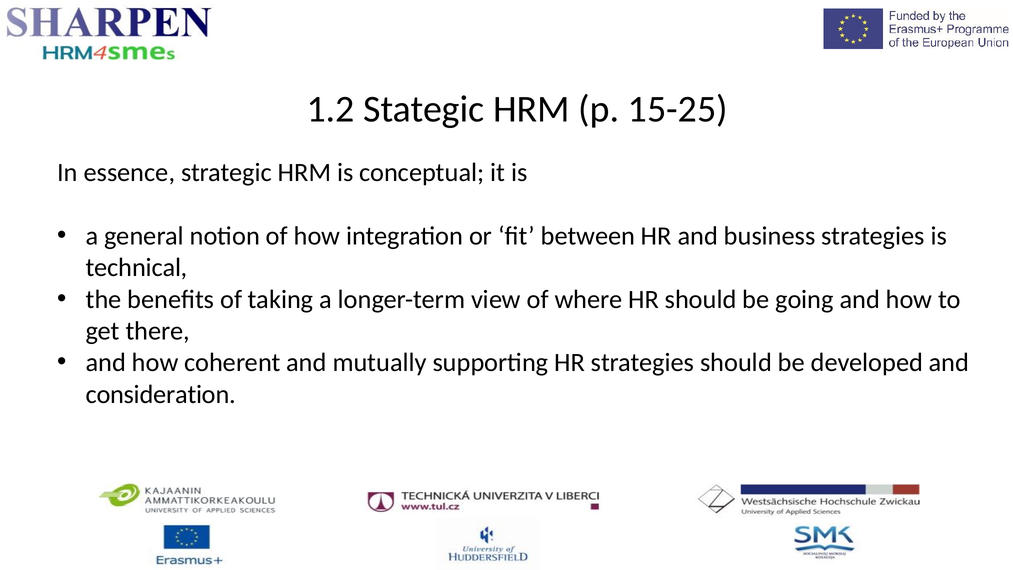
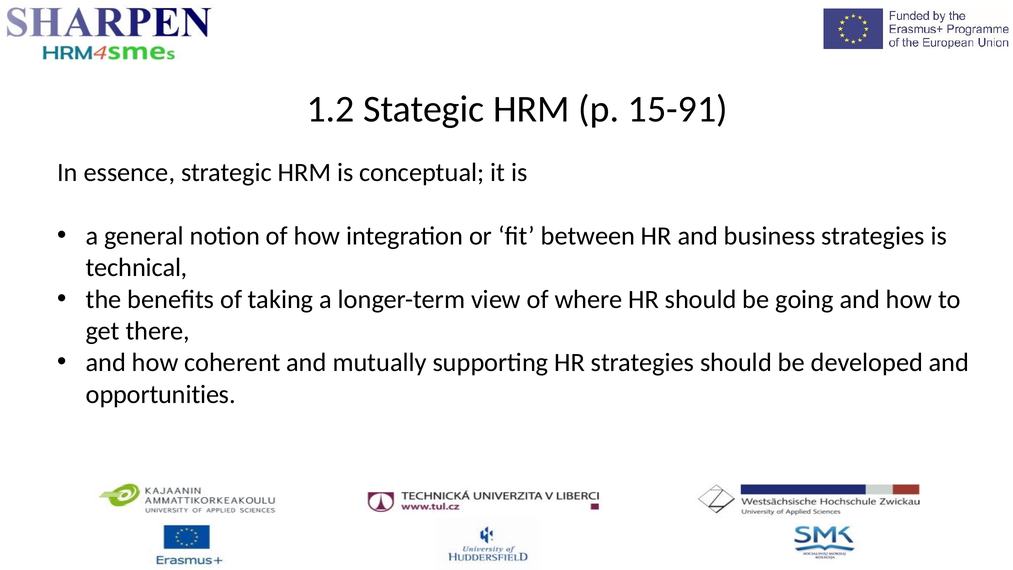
15-25: 15-25 -> 15-91
consideration: consideration -> opportunities
